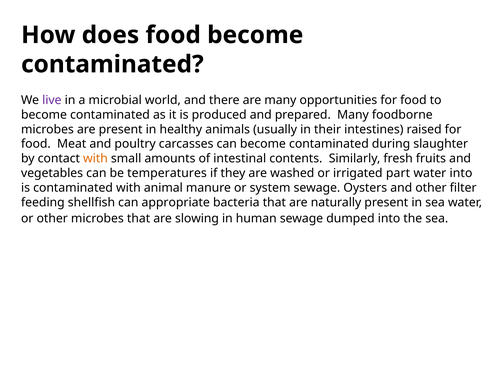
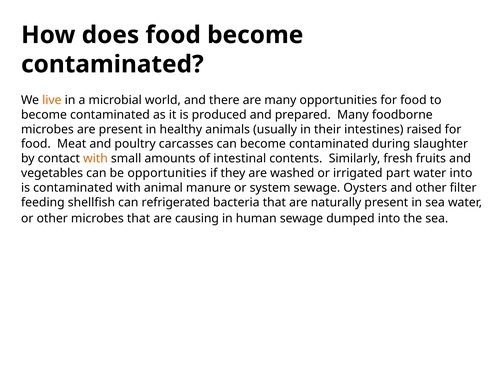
live colour: purple -> orange
be temperatures: temperatures -> opportunities
appropriate: appropriate -> refrigerated
slowing: slowing -> causing
